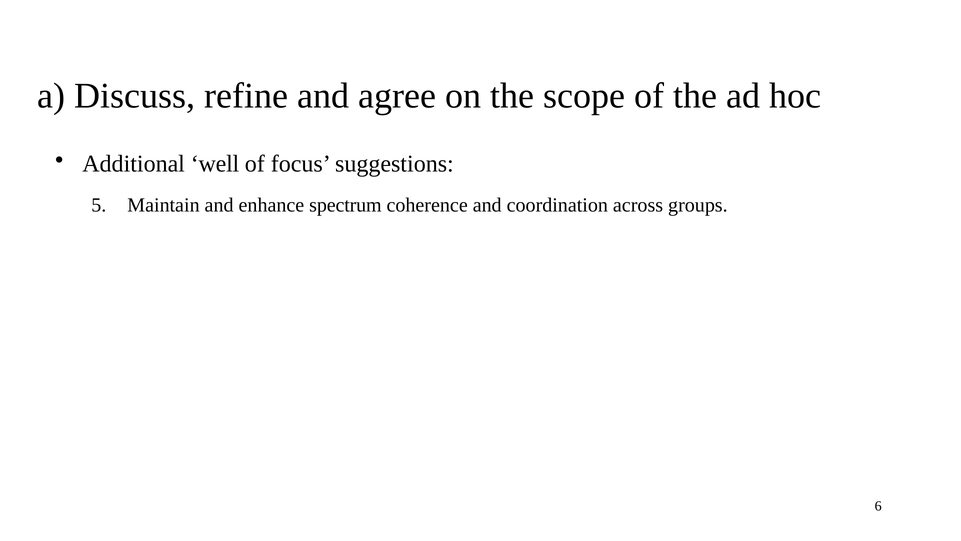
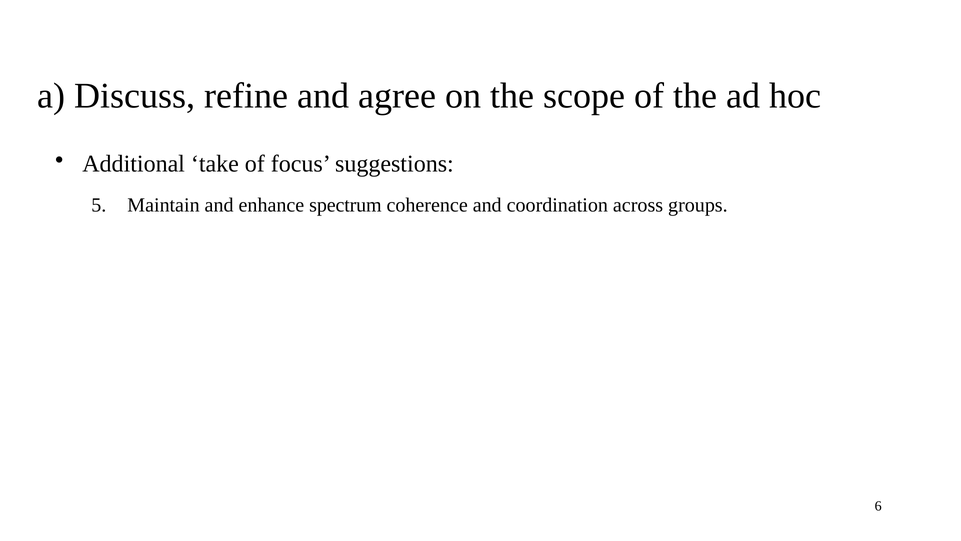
well: well -> take
